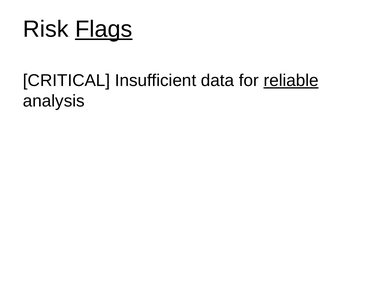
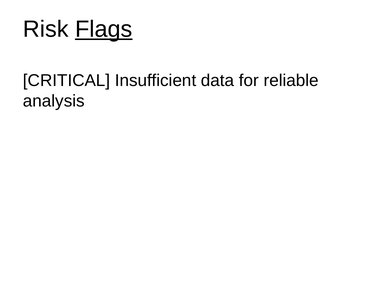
reliable underline: present -> none
